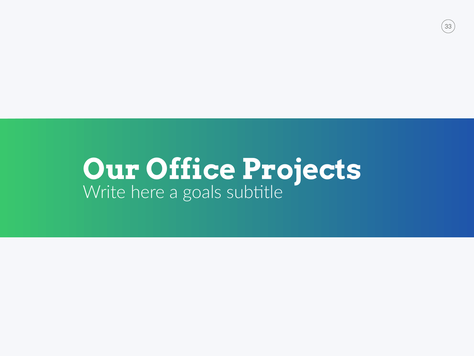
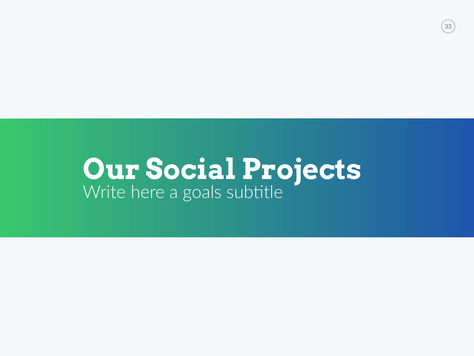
Office: Office -> Social
